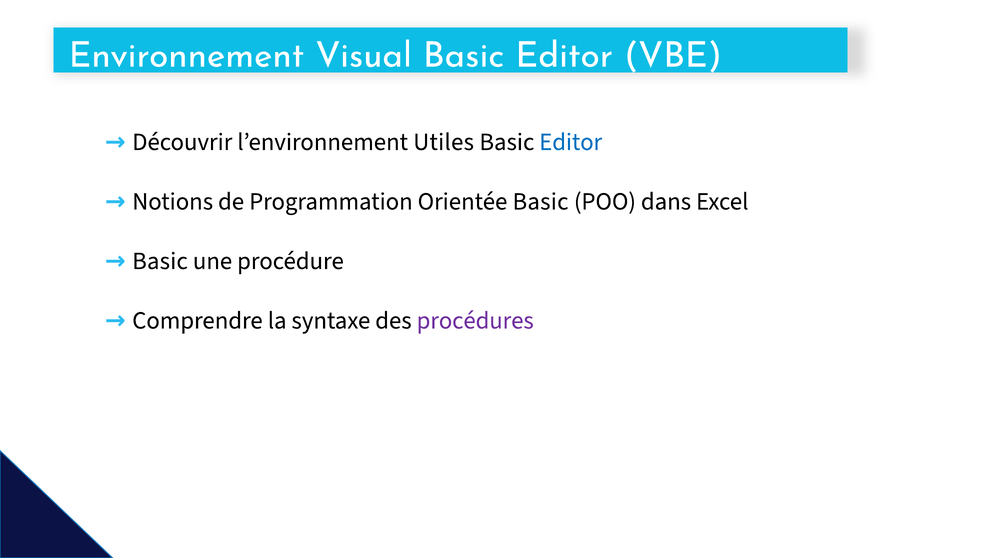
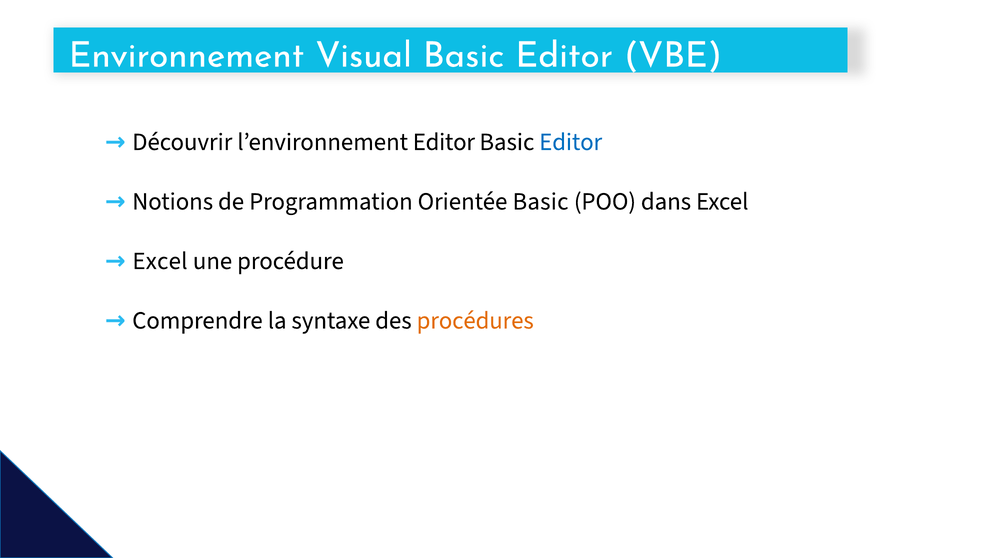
l’environnement Utiles: Utiles -> Editor
Basic at (160, 261): Basic -> Excel
procédures colour: purple -> orange
